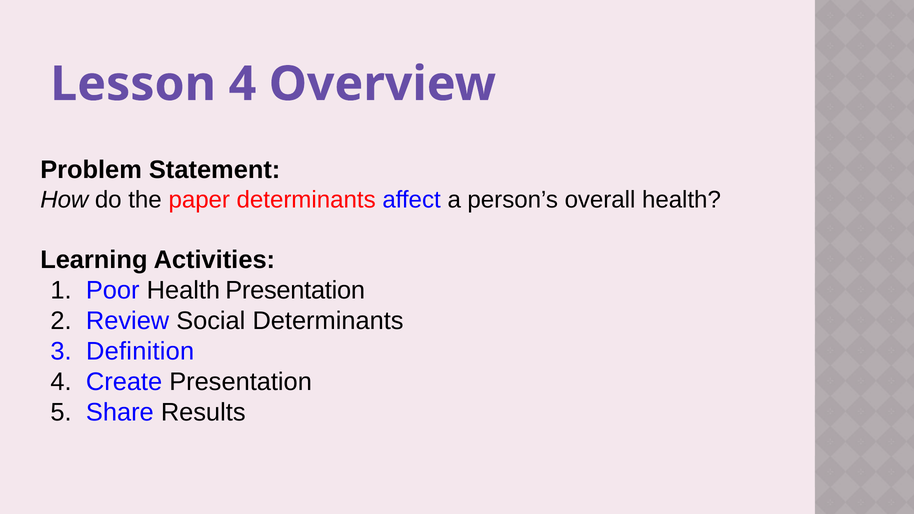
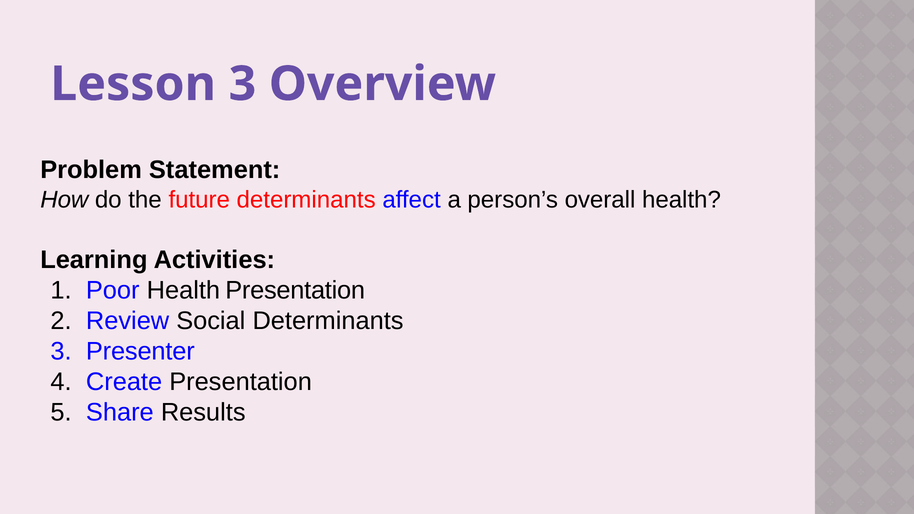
Lesson 4: 4 -> 3
paper: paper -> future
Definition: Definition -> Presenter
